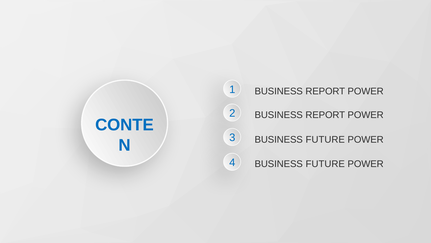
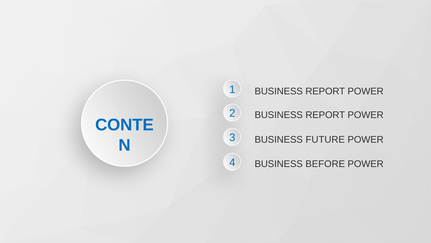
FUTURE at (325, 164): FUTURE -> BEFORE
